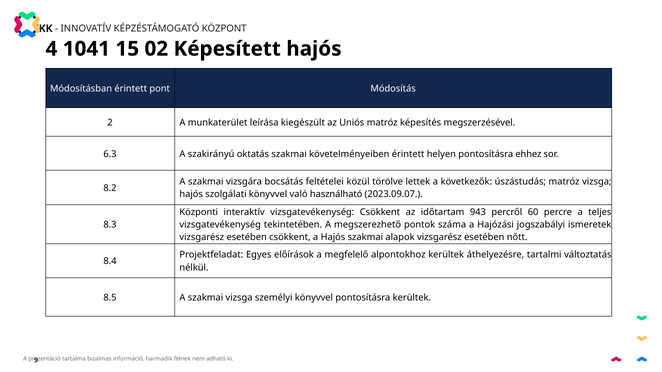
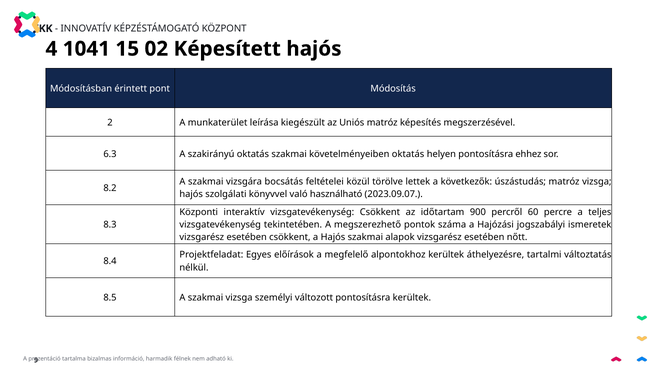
követelményeiben érintett: érintett -> oktatás
943: 943 -> 900
személyi könyvvel: könyvvel -> változott
